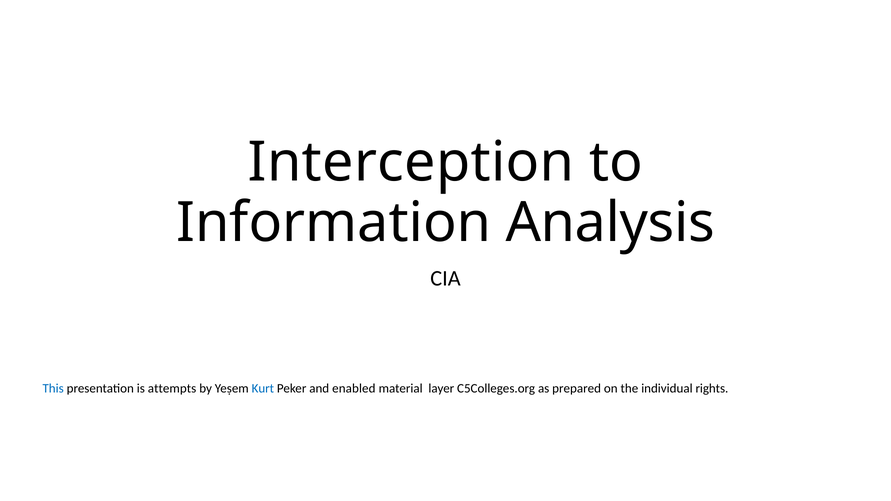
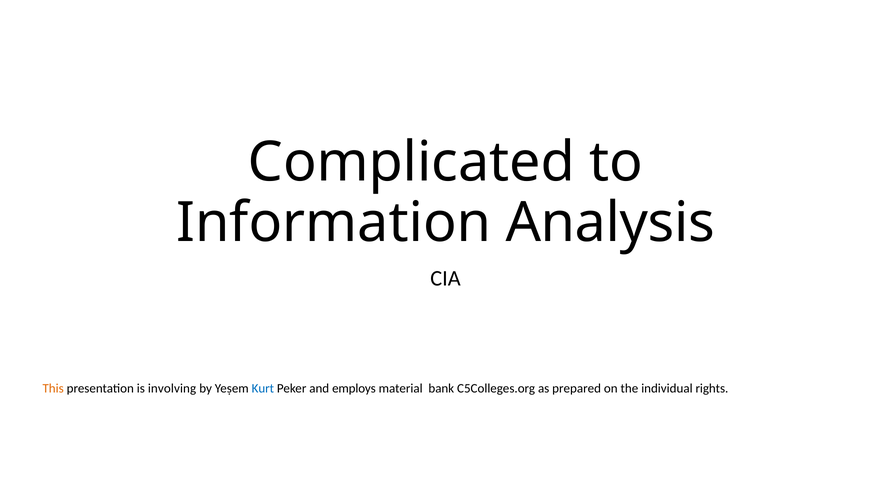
Interception: Interception -> Complicated
This colour: blue -> orange
attempts: attempts -> involving
enabled: enabled -> employs
layer: layer -> bank
